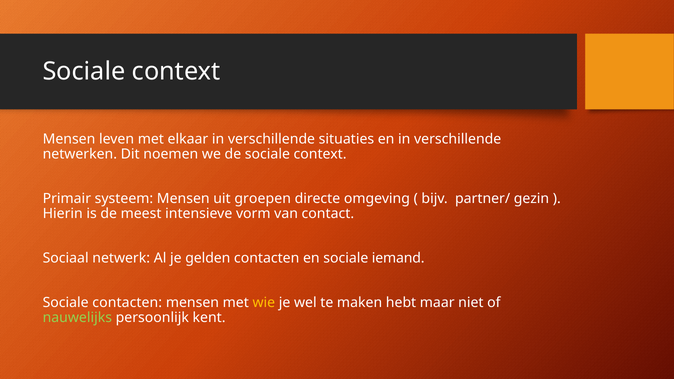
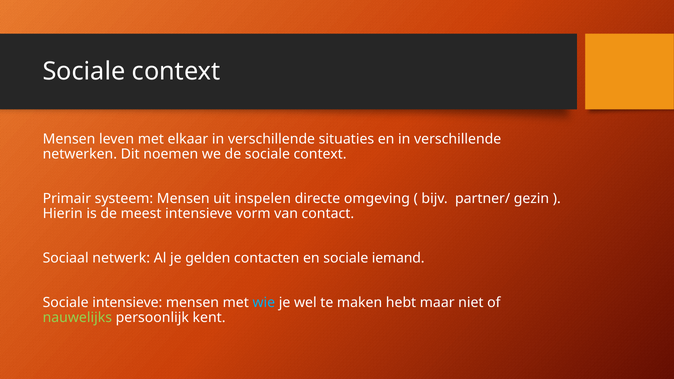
groepen: groepen -> inspelen
Sociale contacten: contacten -> intensieve
wie colour: yellow -> light blue
